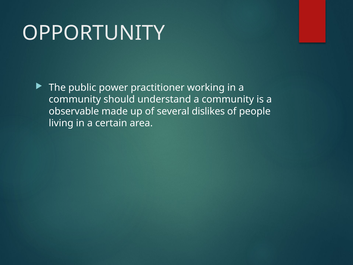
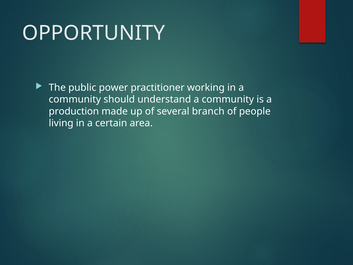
observable: observable -> production
dislikes: dislikes -> branch
